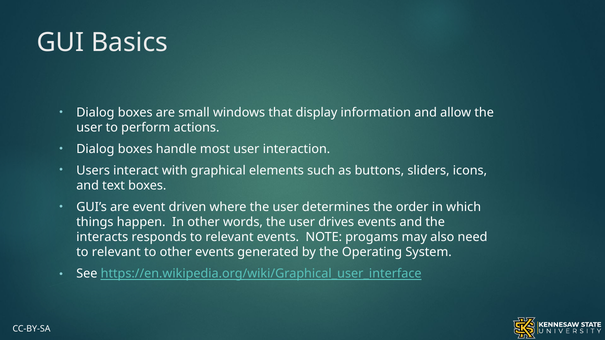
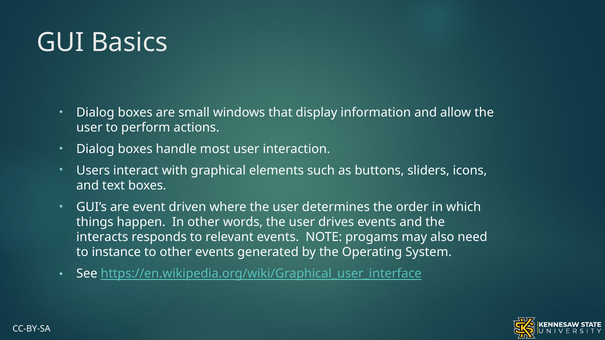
relevant at (116, 253): relevant -> instance
